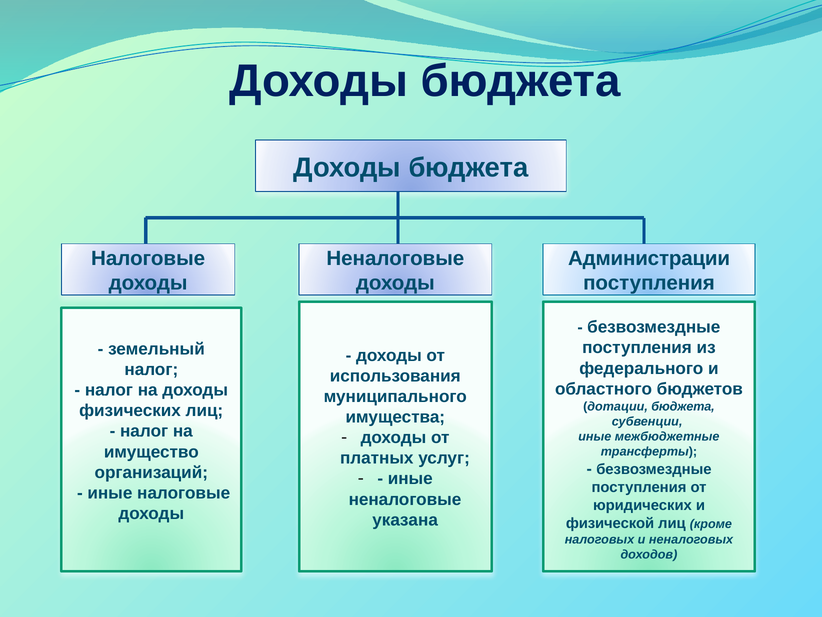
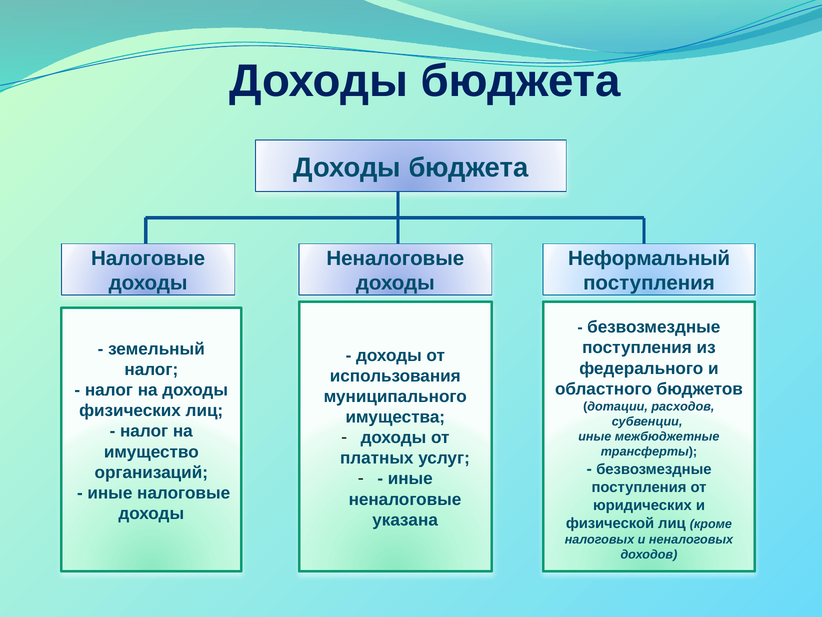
Администрации: Администрации -> Неформальный
дотации бюджета: бюджета -> расходов
